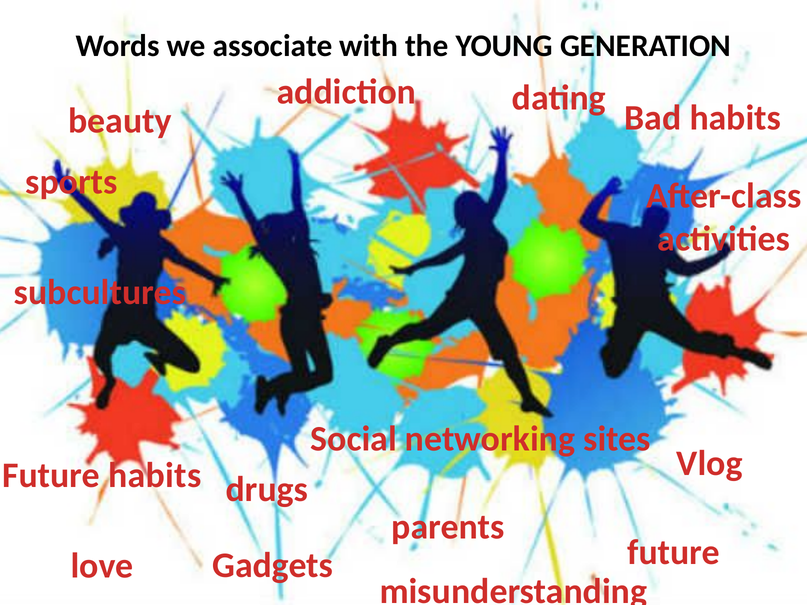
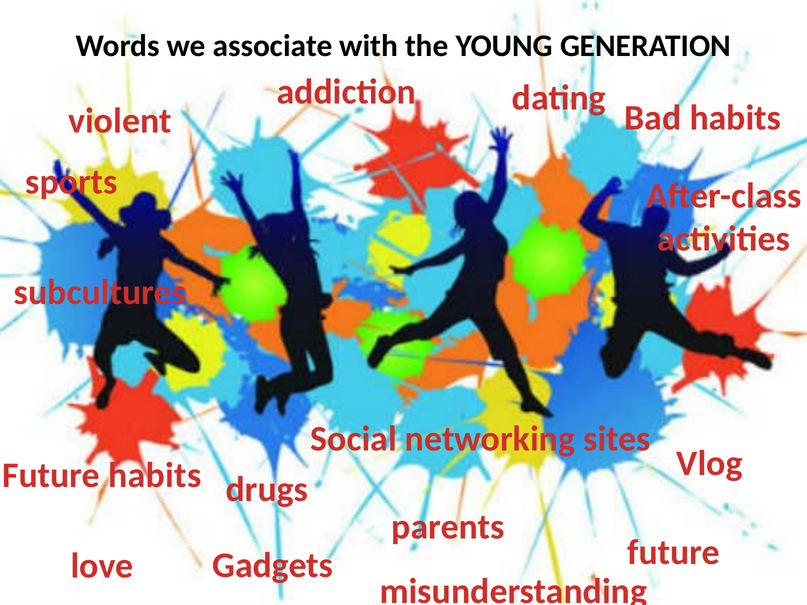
beauty: beauty -> violent
